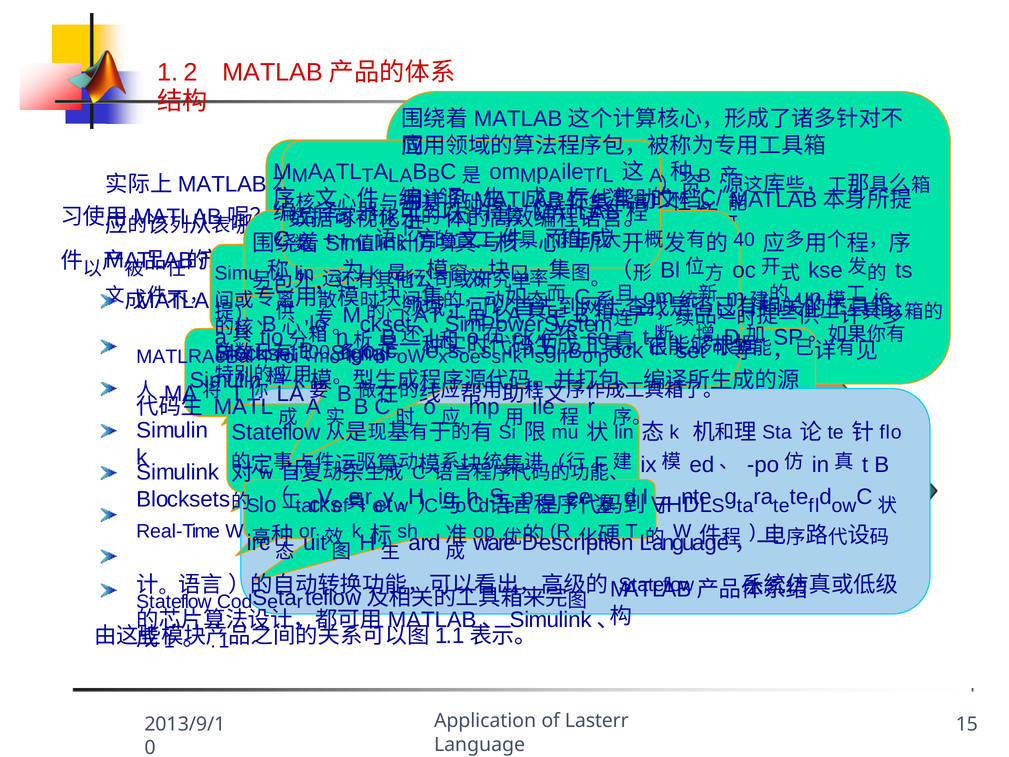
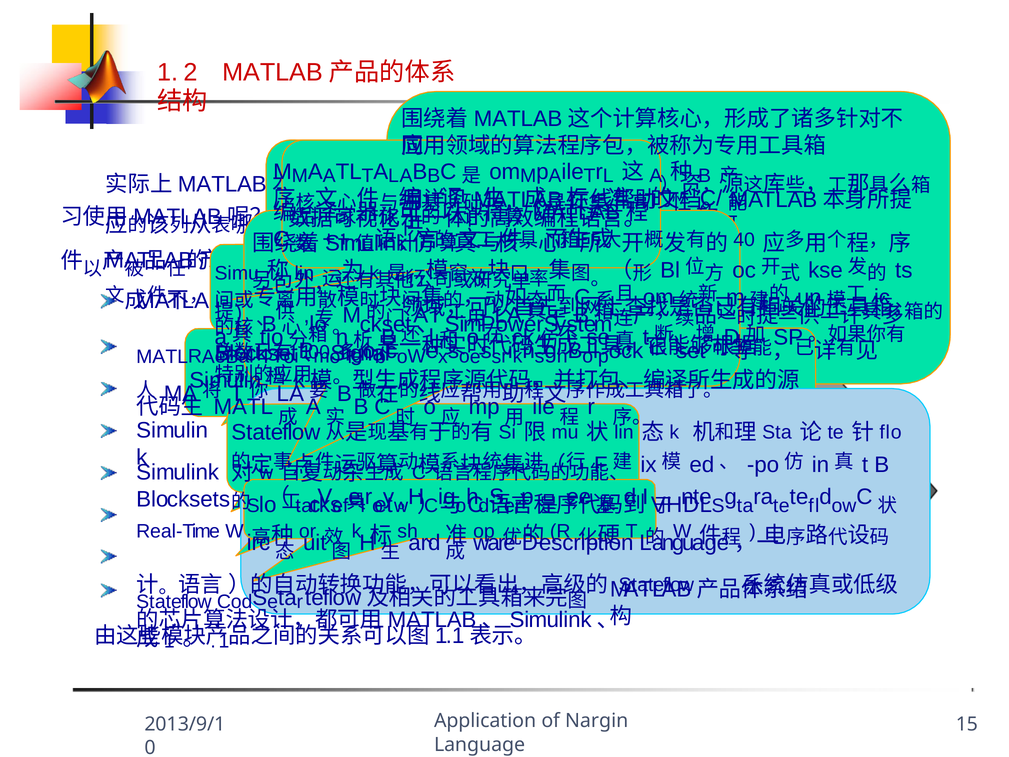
Lasterr: Lasterr -> Nargin
